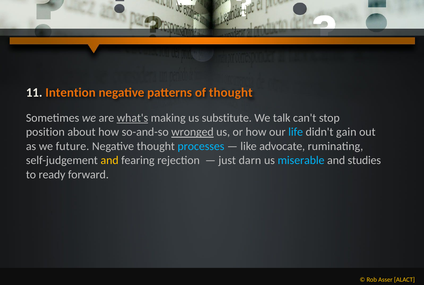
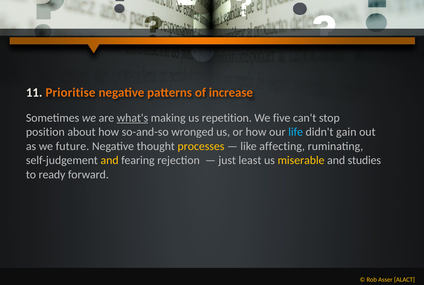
Intention: Intention -> Prioritise
of thought: thought -> increase
substitute: substitute -> repetition
talk: talk -> five
wronged underline: present -> none
processes colour: light blue -> yellow
advocate: advocate -> affecting
darn: darn -> least
miserable colour: light blue -> yellow
